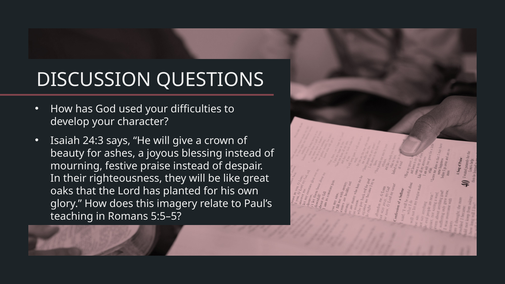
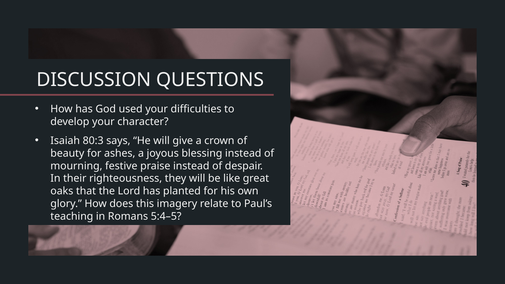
24:3: 24:3 -> 80:3
5:5–5: 5:5–5 -> 5:4–5
